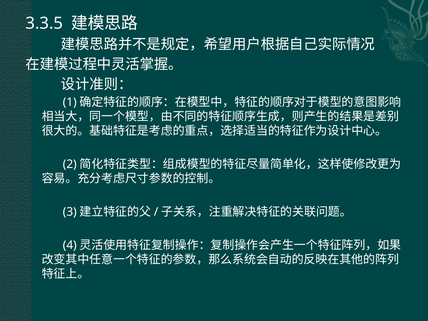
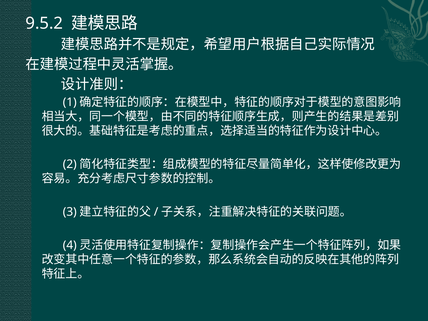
3.3.5: 3.3.5 -> 9.5.2
